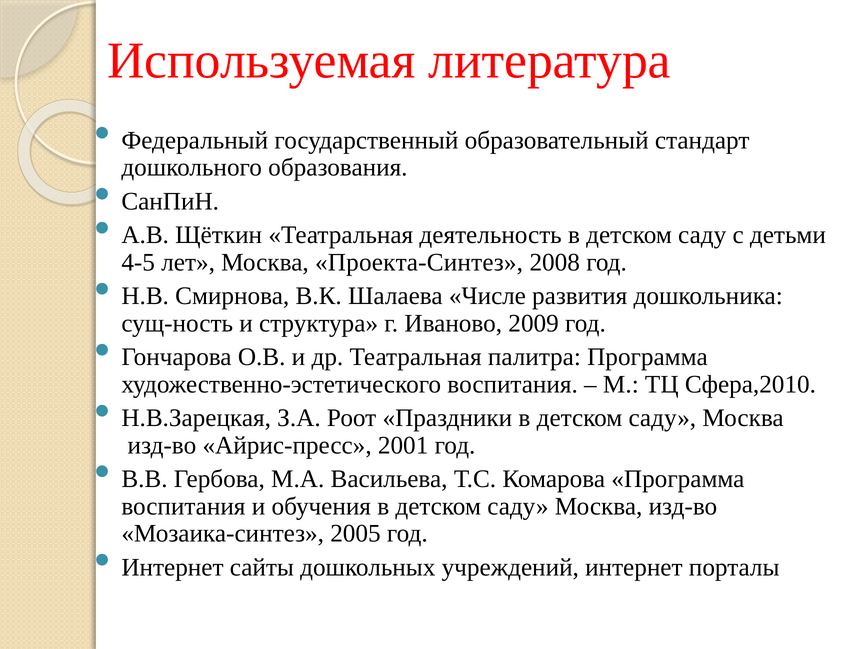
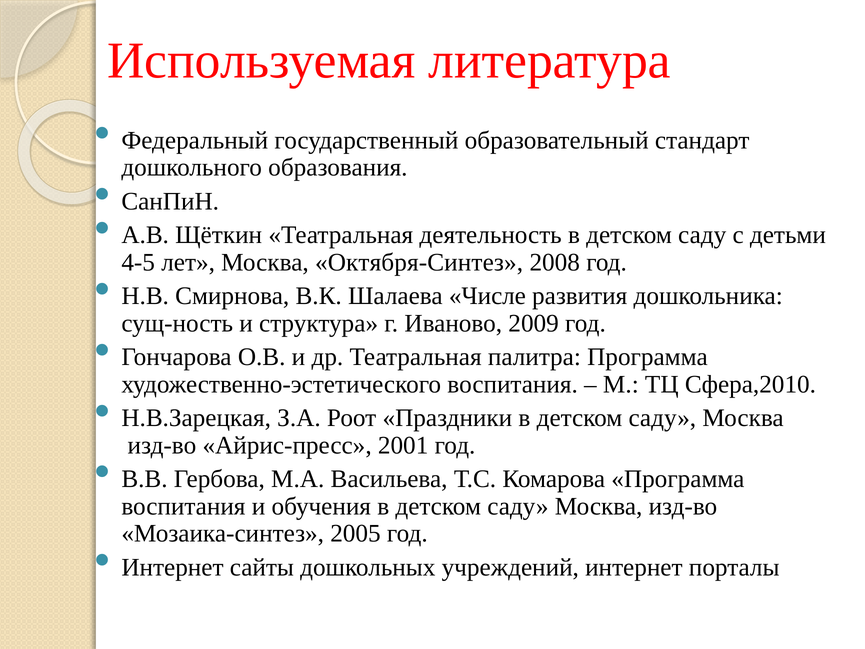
Проекта-Синтез: Проекта-Синтез -> Октября-Синтез
